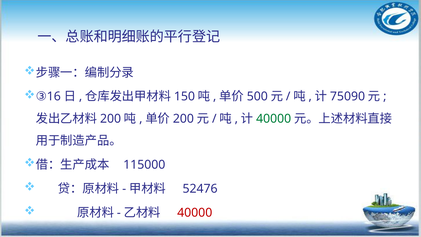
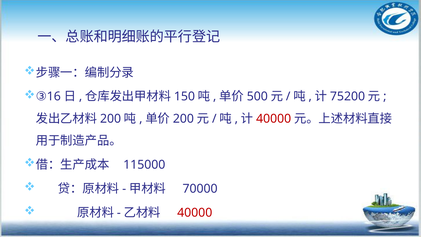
75090: 75090 -> 75200
40000 at (274, 119) colour: green -> red
52476: 52476 -> 70000
